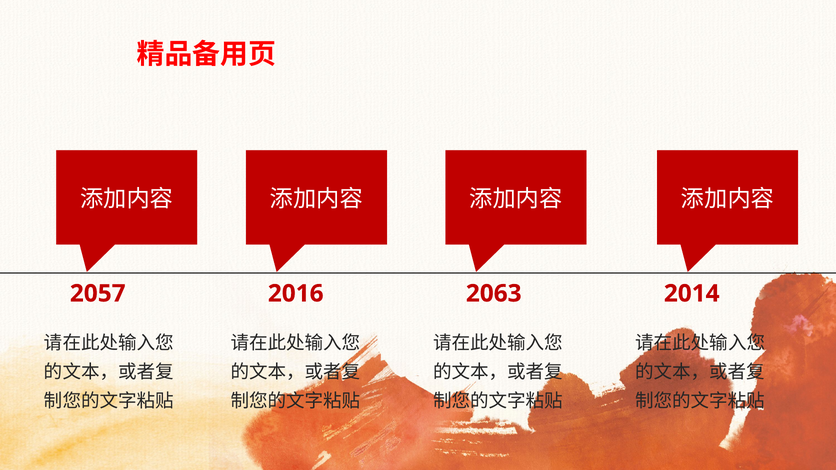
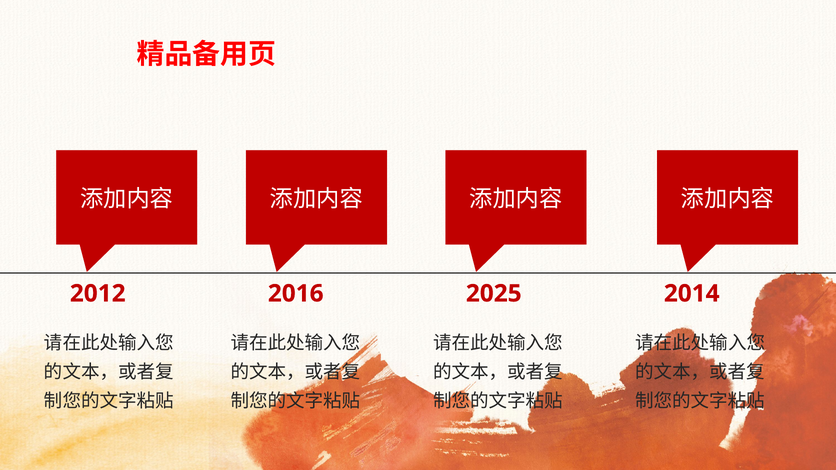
2057: 2057 -> 2012
2063: 2063 -> 2025
